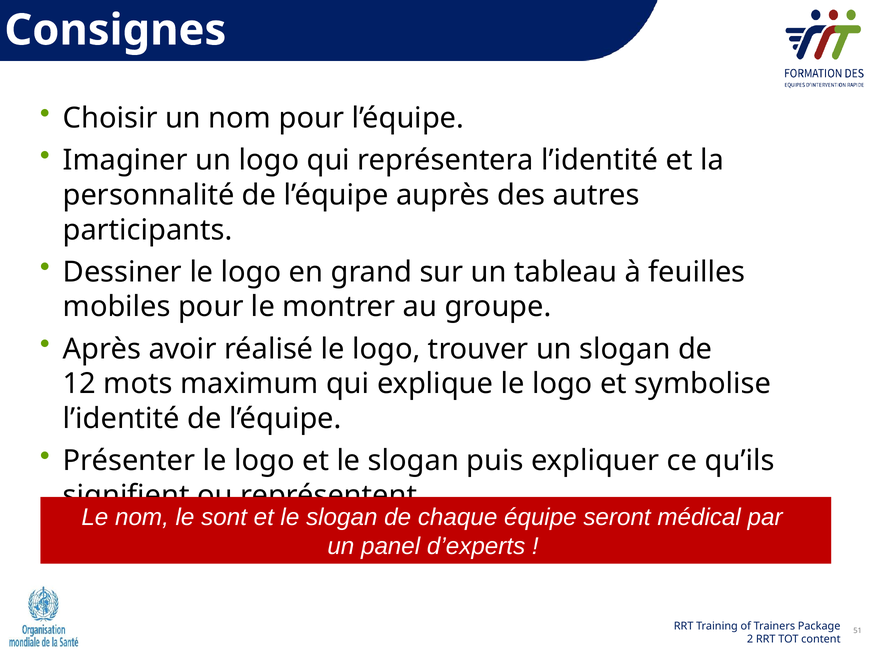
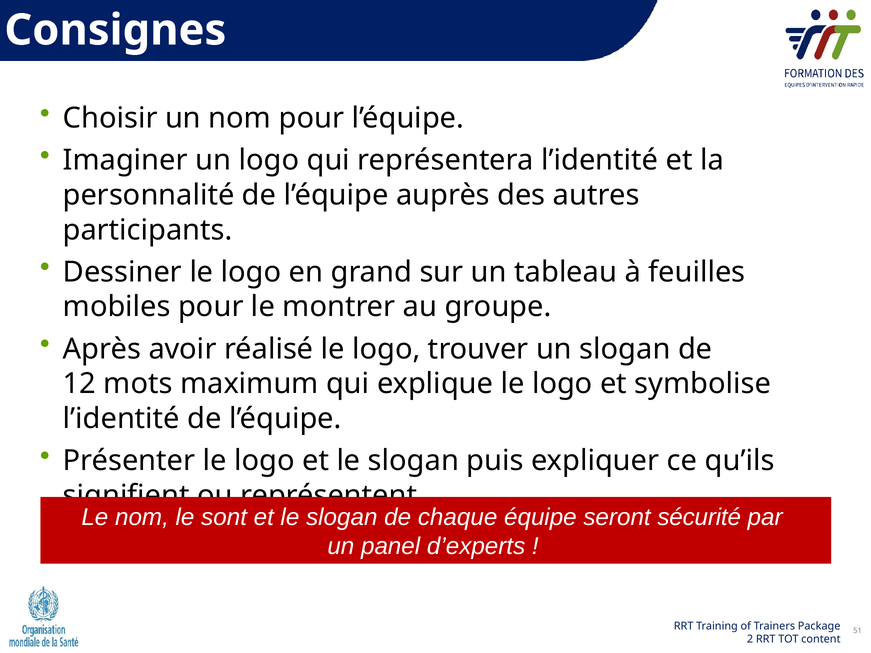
médical: médical -> sécurité
